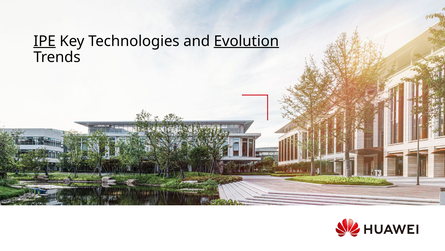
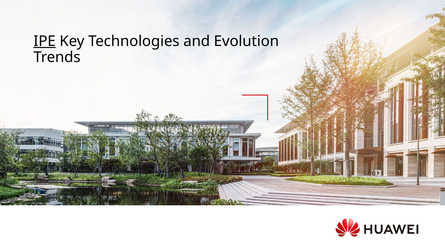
Evolution underline: present -> none
